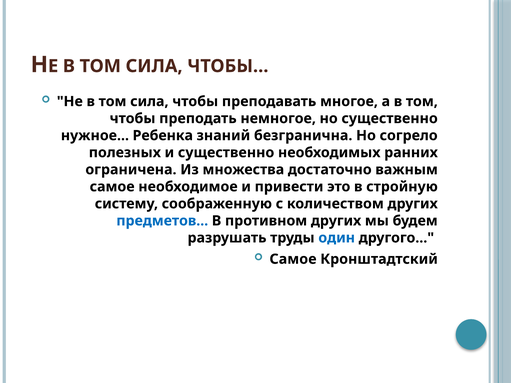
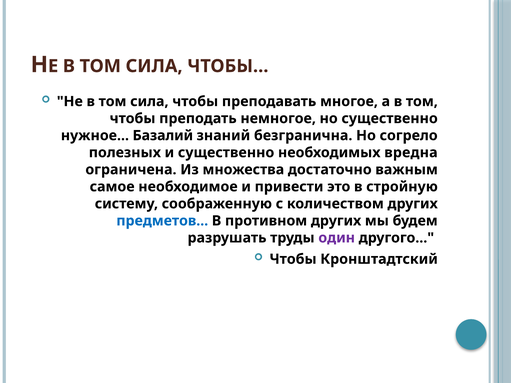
Ребенка: Ребенка -> Базалий
ранних: ранних -> вредна
один colour: blue -> purple
Самое at (293, 259): Самое -> Чтобы
